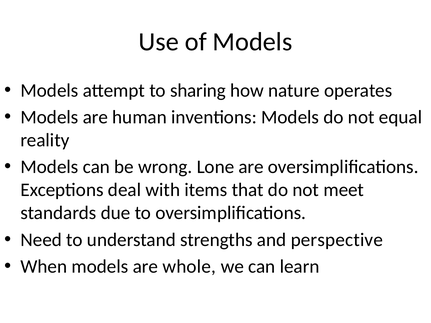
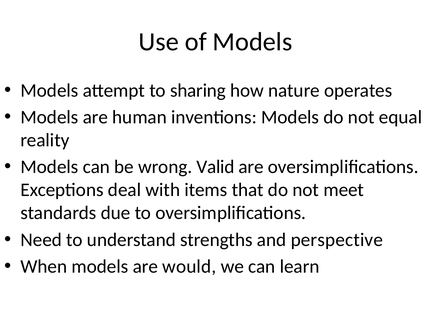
Lone: Lone -> Valid
whole: whole -> would
